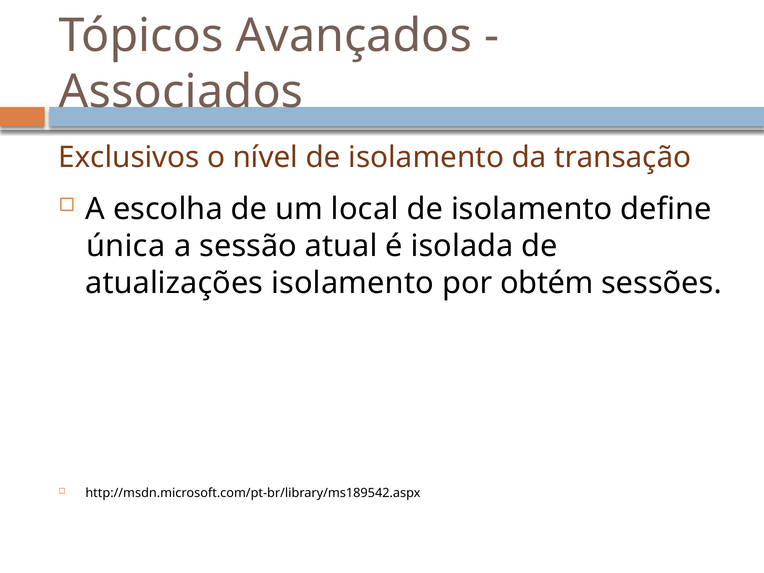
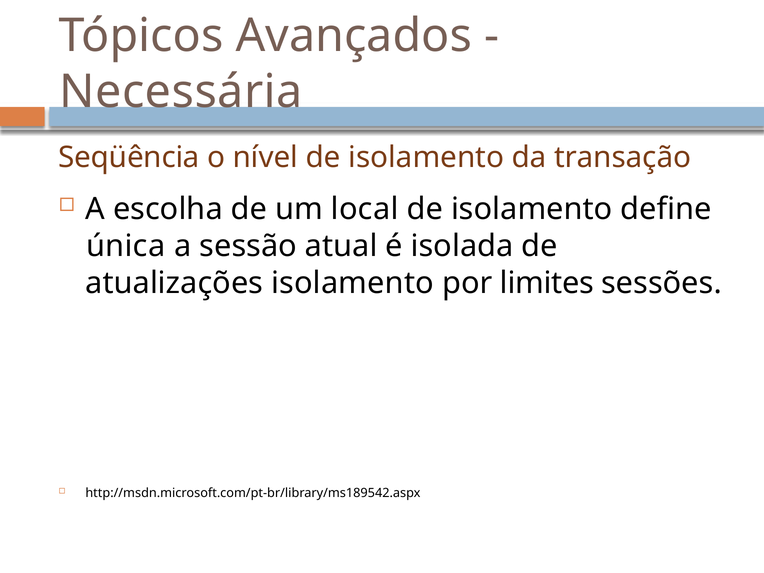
Associados: Associados -> Necessária
Exclusivos: Exclusivos -> Seqüência
obtém: obtém -> limites
